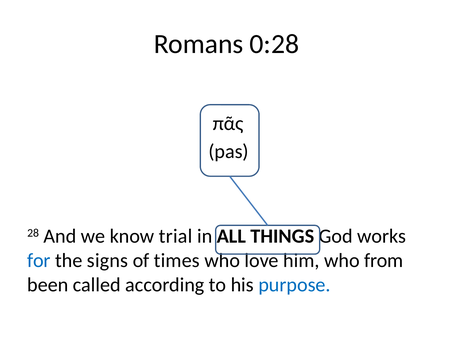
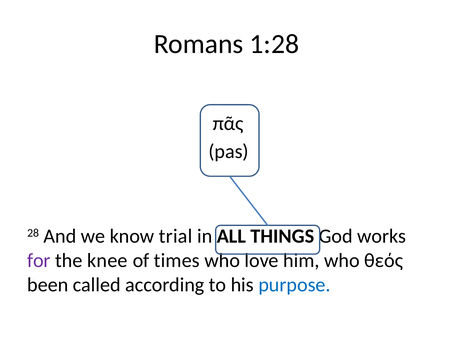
0:28: 0:28 -> 1:28
for colour: blue -> purple
signs: signs -> knee
from: from -> θεός
